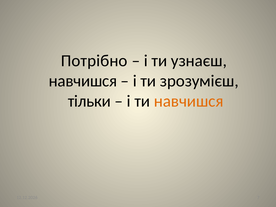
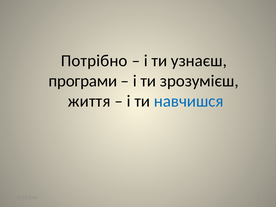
навчишся at (83, 81): навчишся -> програми
тільки: тільки -> життя
навчишся at (189, 101) colour: orange -> blue
